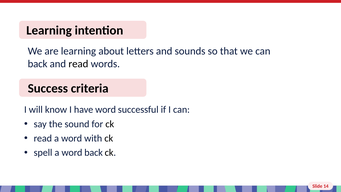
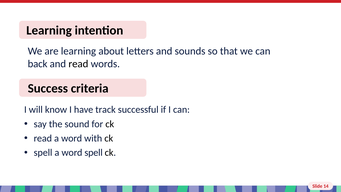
have word: word -> track
word back: back -> spell
